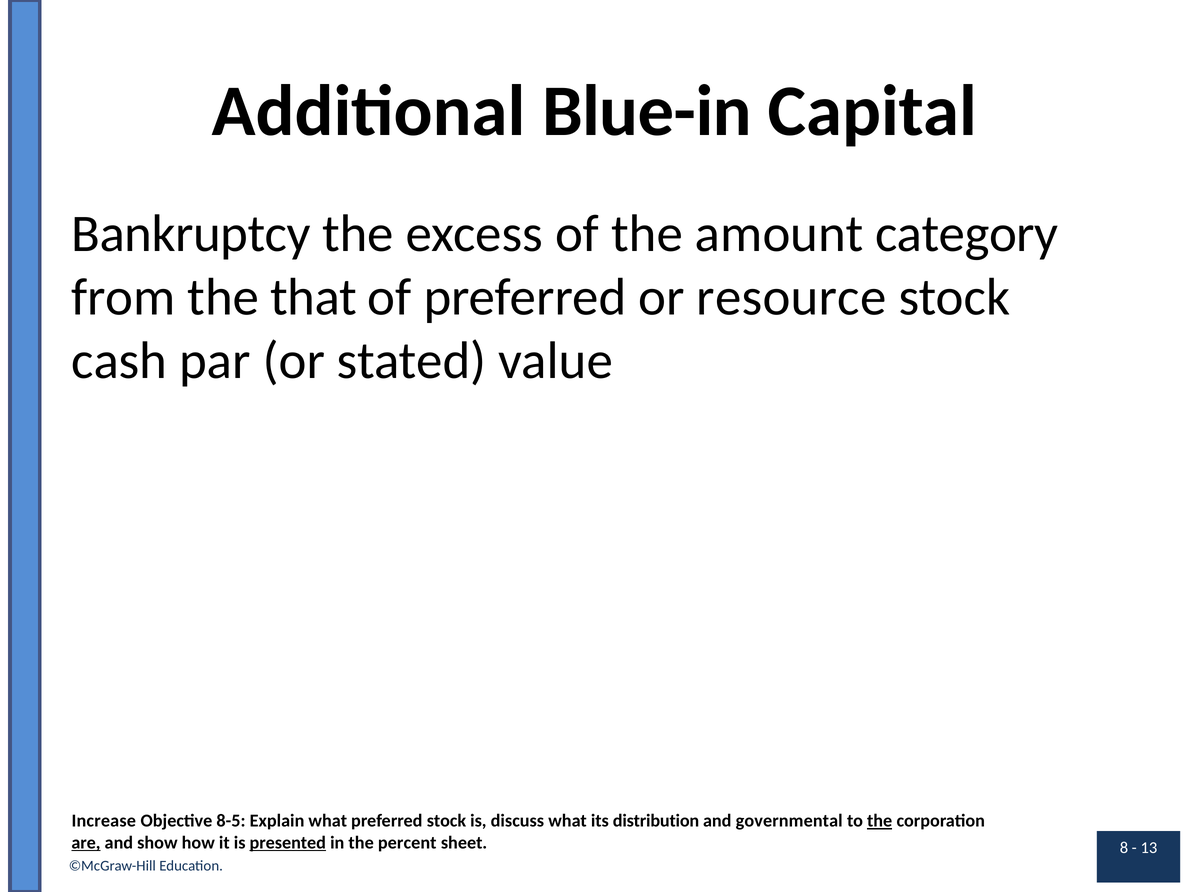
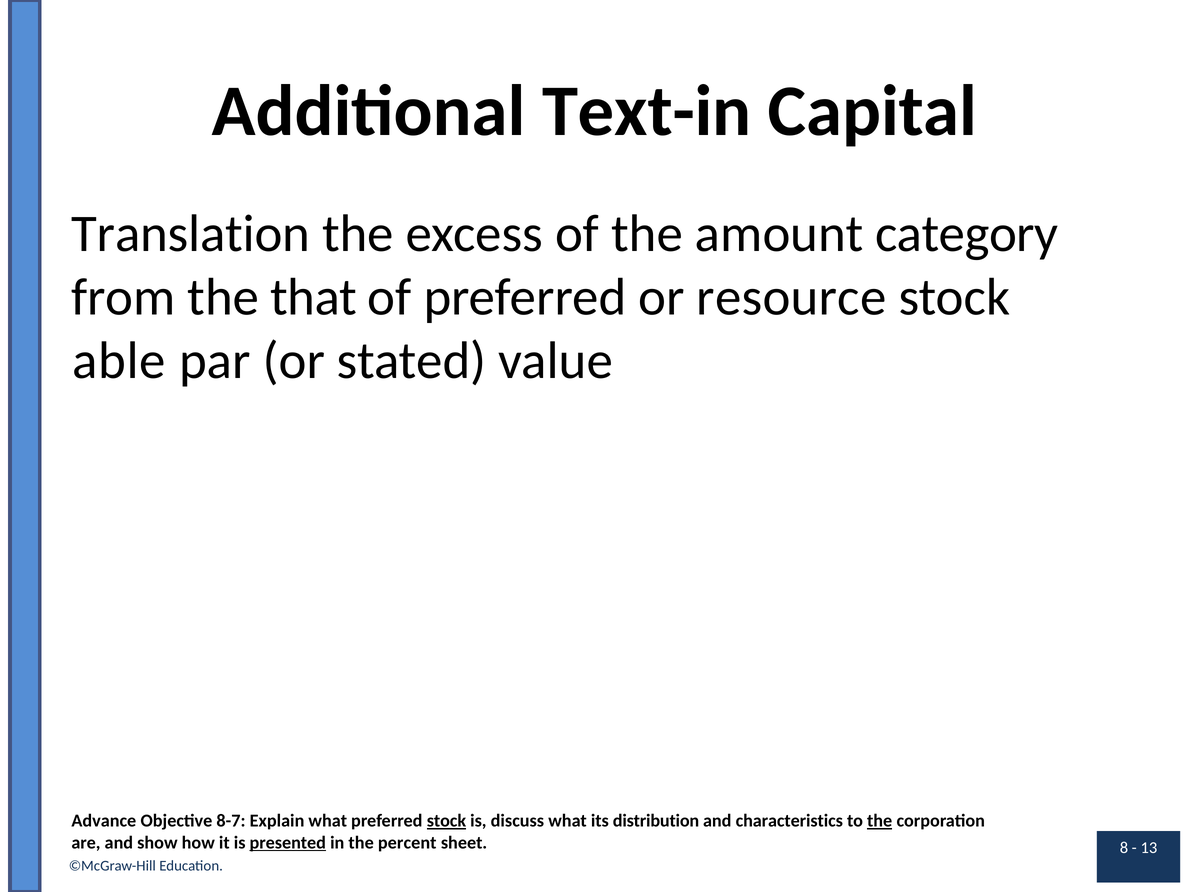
Blue-in: Blue-in -> Text-in
Bankruptcy: Bankruptcy -> Translation
cash: cash -> able
Increase: Increase -> Advance
8-5: 8-5 -> 8-7
stock at (446, 821) underline: none -> present
governmental: governmental -> characteristics
are underline: present -> none
